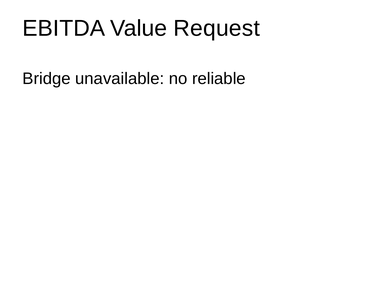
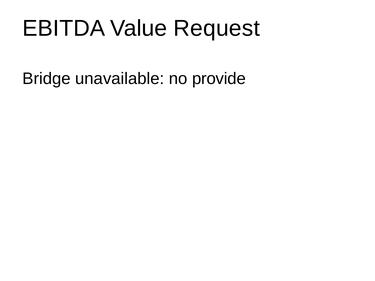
reliable: reliable -> provide
